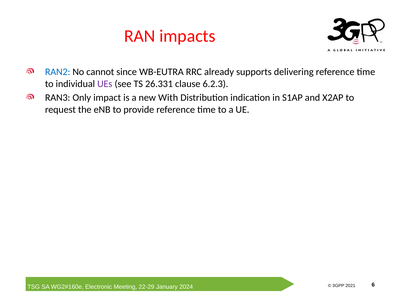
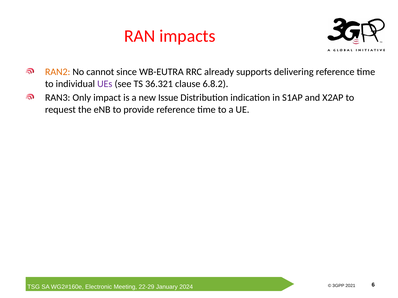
RAN2 colour: blue -> orange
26.331: 26.331 -> 36.321
6.2.3: 6.2.3 -> 6.8.2
With: With -> Issue
